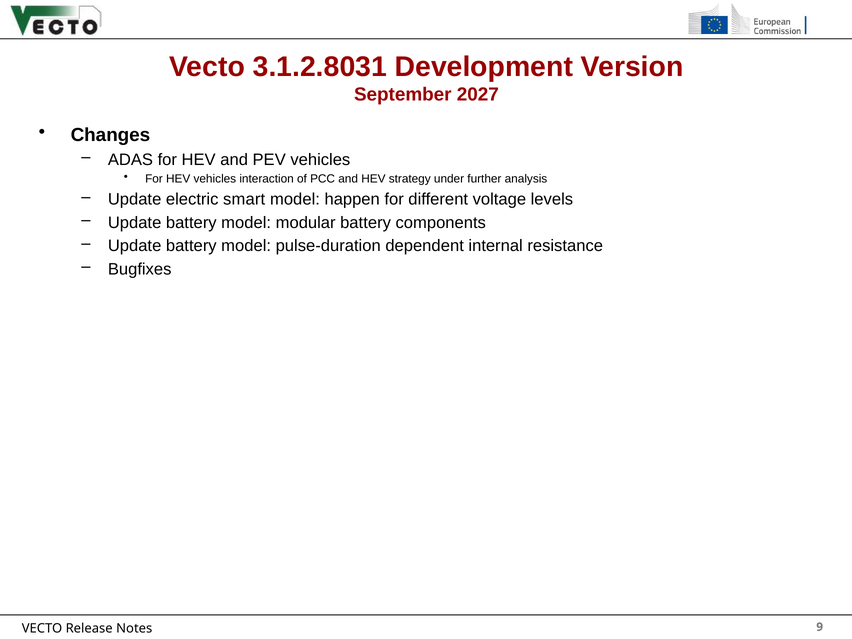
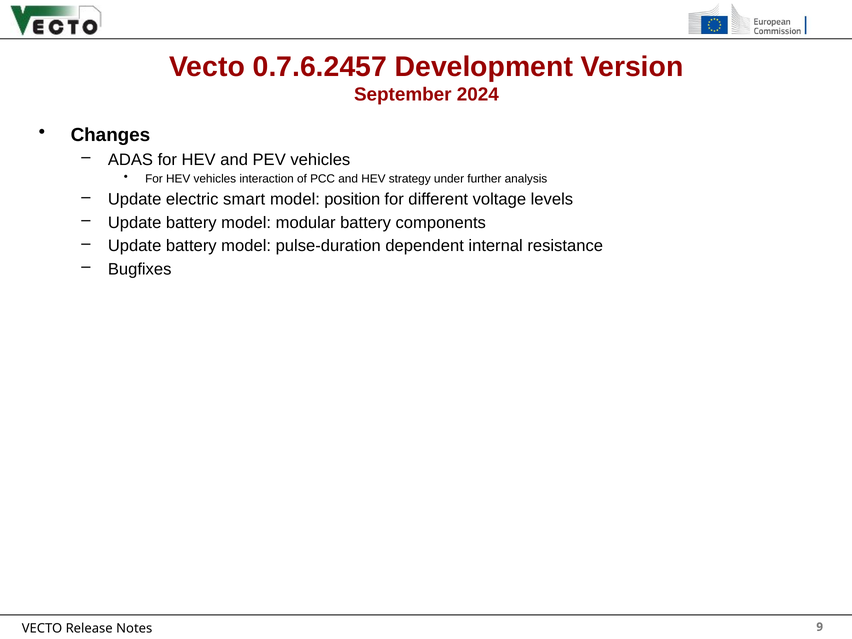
3.1.2.8031: 3.1.2.8031 -> 0.7.6.2457
2027: 2027 -> 2024
happen: happen -> position
